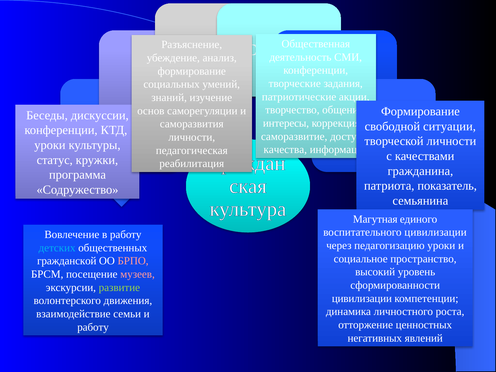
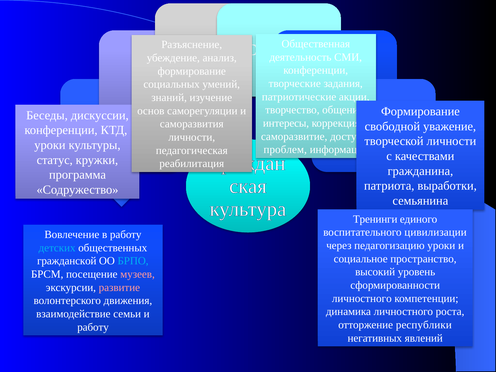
ситуации: ситуации -> уважение
качества: качества -> проблем
показатель: показатель -> выработки
Магутная: Магутная -> Тренинги
БРПО colour: pink -> light blue
развитие colour: light green -> pink
цивилизации at (362, 298): цивилизации -> личностного
ценностных: ценностных -> республики
